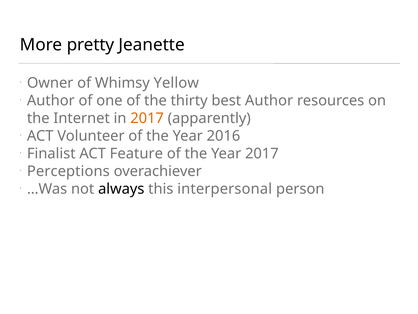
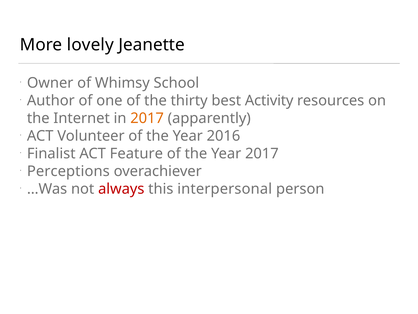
pretty: pretty -> lovely
Yellow: Yellow -> School
best Author: Author -> Activity
always colour: black -> red
